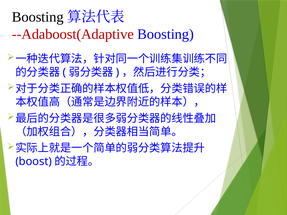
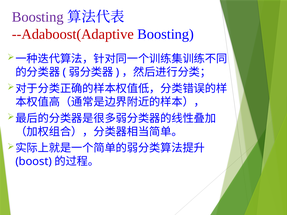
Boosting at (38, 17) colour: black -> purple
